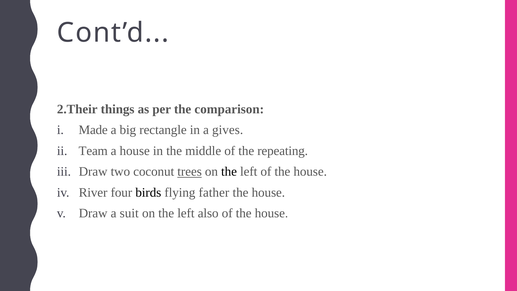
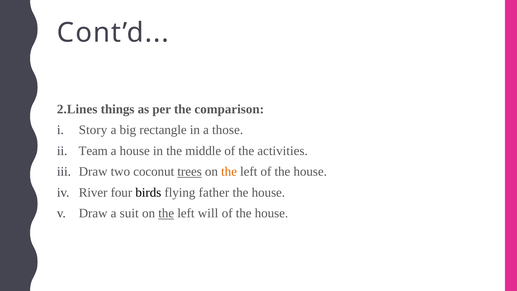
2.Their: 2.Their -> 2.Lines
Made: Made -> Story
gives: gives -> those
repeating: repeating -> activities
the at (229, 172) colour: black -> orange
the at (166, 213) underline: none -> present
also: also -> will
